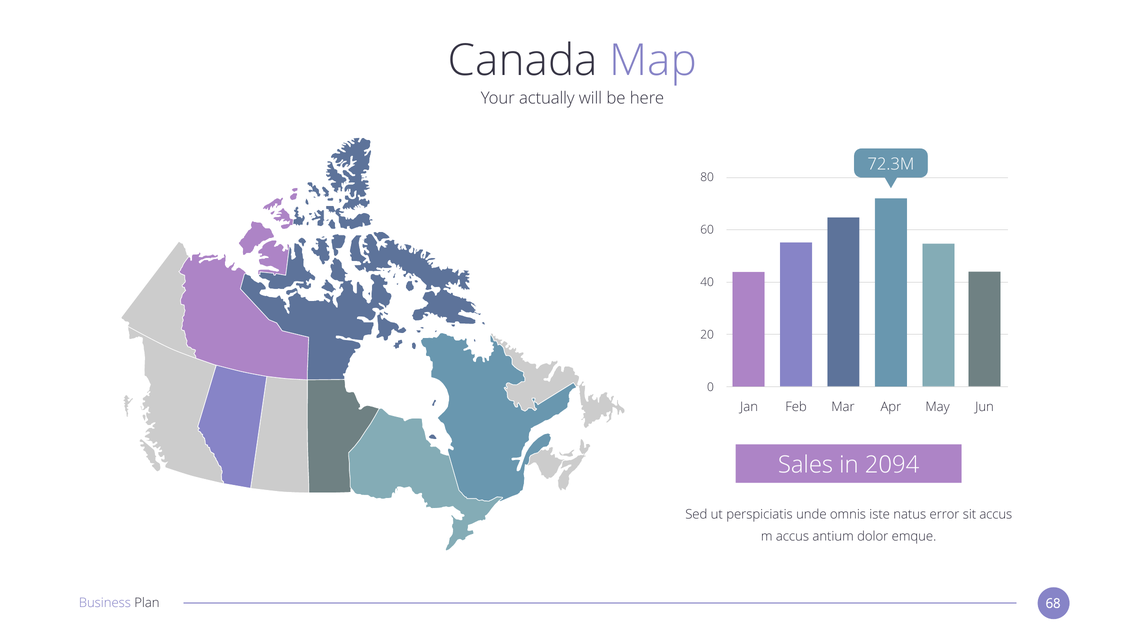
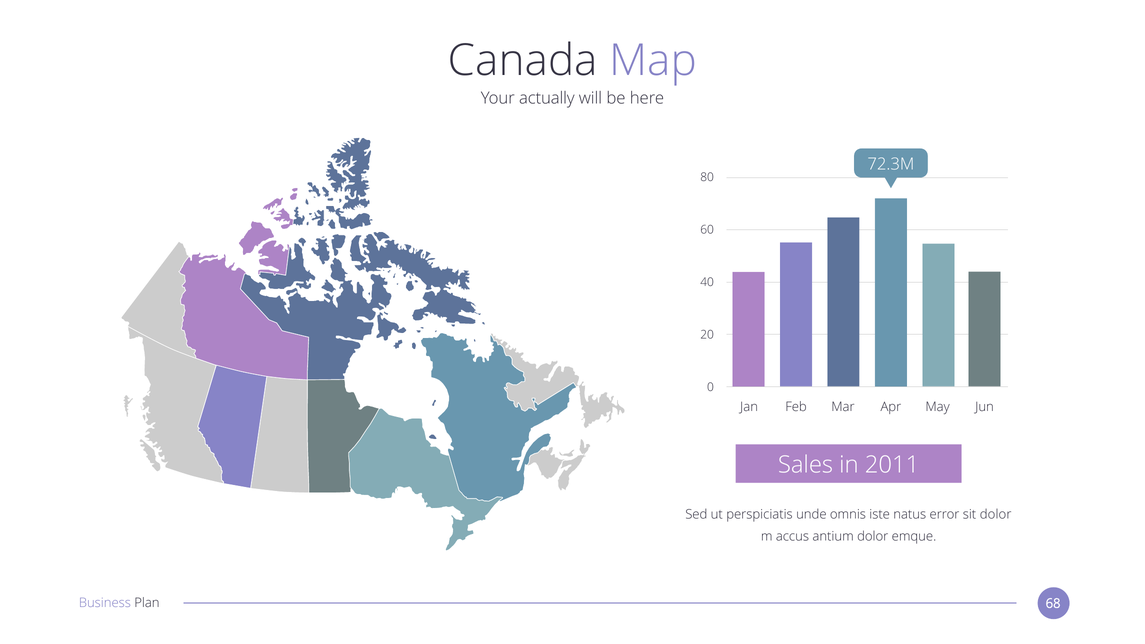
2094: 2094 -> 2011
sit accus: accus -> dolor
